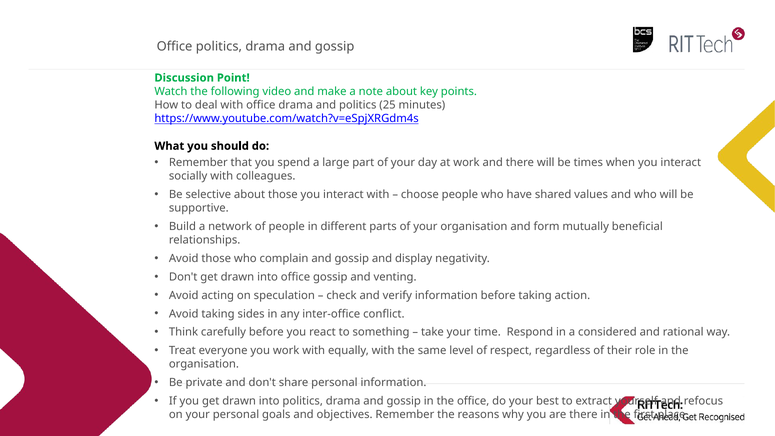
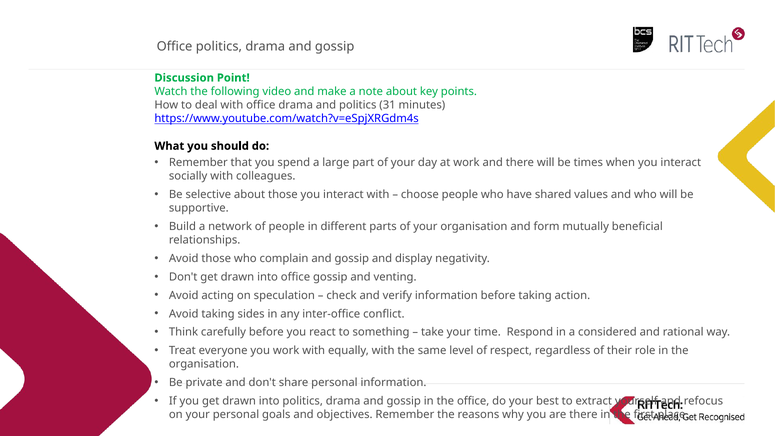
25: 25 -> 31
